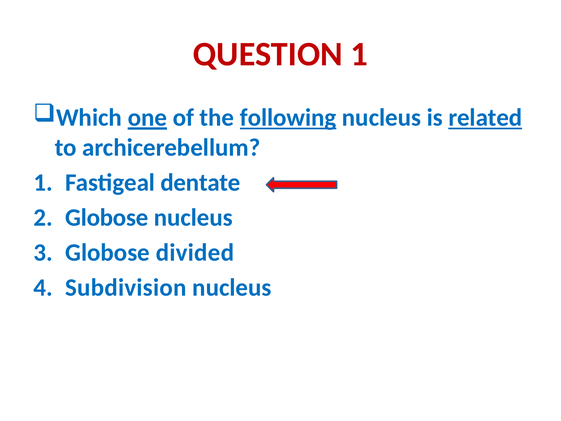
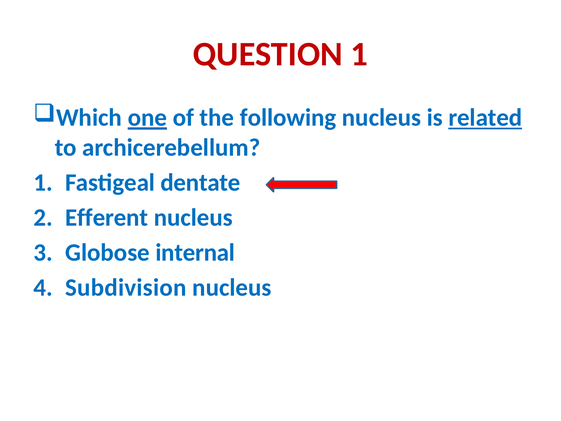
following underline: present -> none
Globose at (107, 217): Globose -> Efferent
divided: divided -> internal
